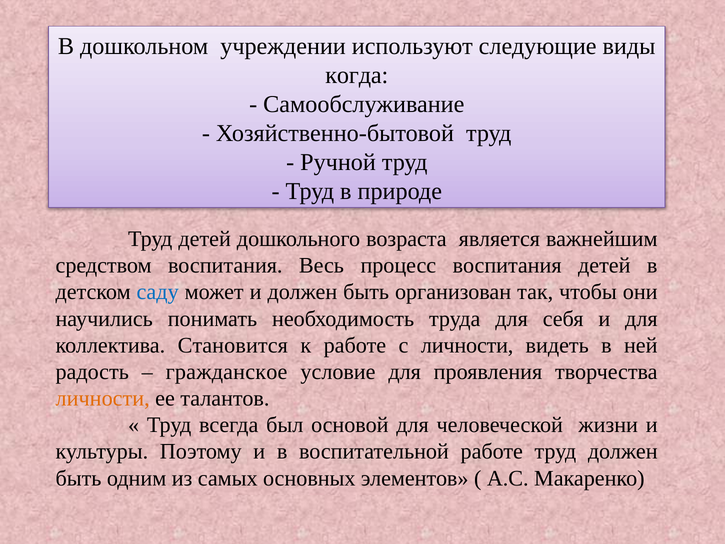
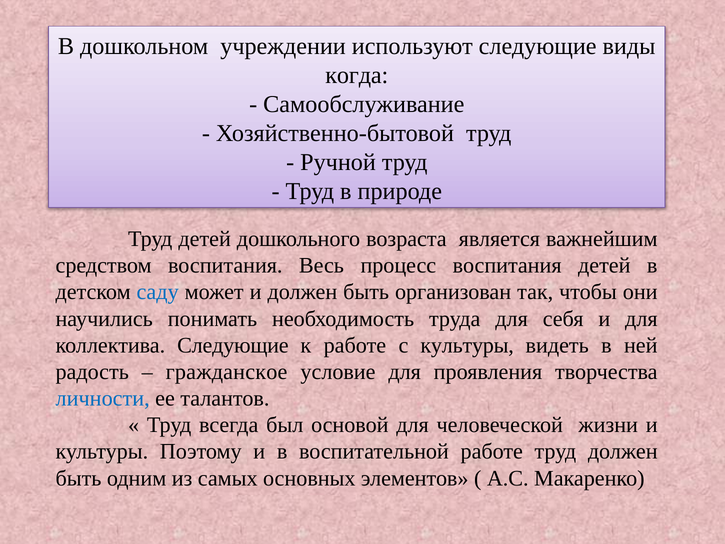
коллектива Становится: Становится -> Следующие
с личности: личности -> культуры
личности at (103, 398) colour: orange -> blue
